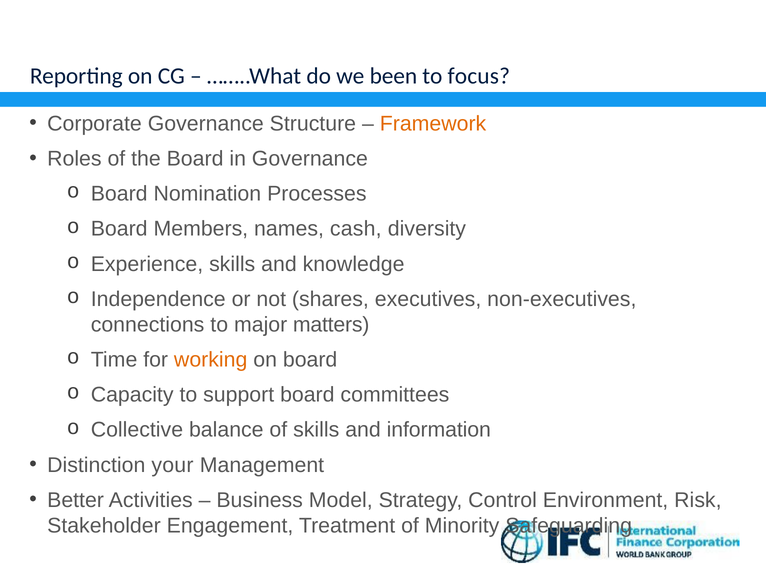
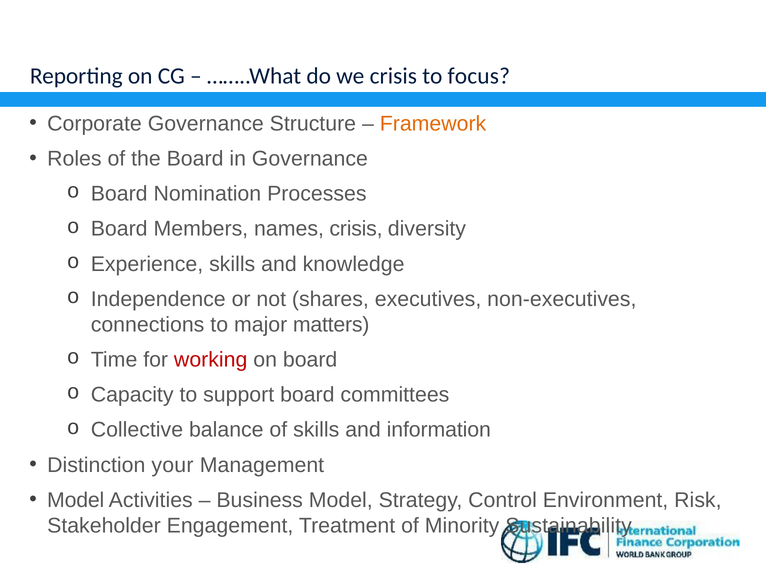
we been: been -> crisis
names cash: cash -> crisis
working colour: orange -> red
Better at (76, 501): Better -> Model
Safeguarding: Safeguarding -> Sustainability
